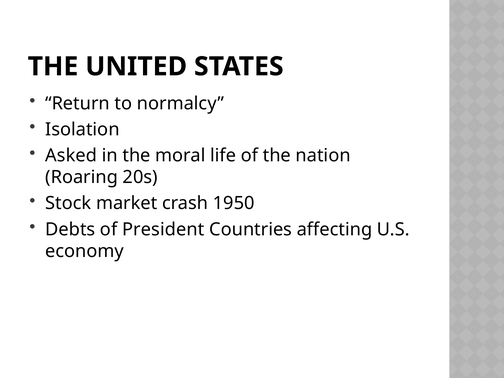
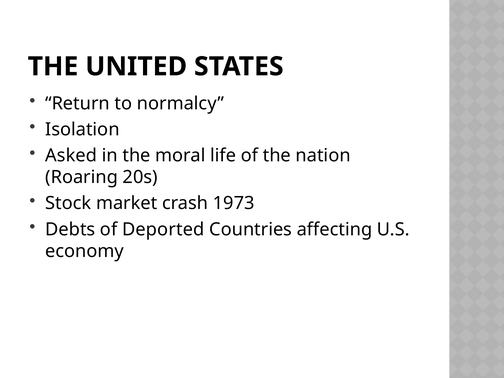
1950: 1950 -> 1973
President: President -> Deported
